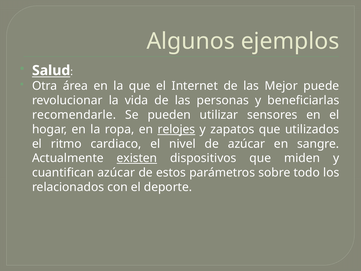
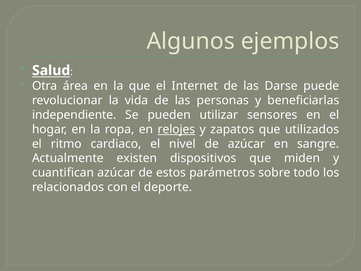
Mejor: Mejor -> Darse
recomendarle: recomendarle -> independiente
existen underline: present -> none
